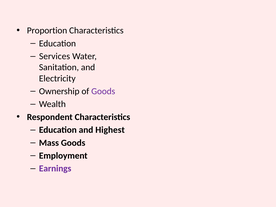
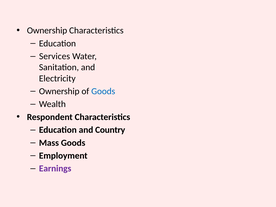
Proportion at (47, 31): Proportion -> Ownership
Goods at (103, 91) colour: purple -> blue
Highest: Highest -> Country
